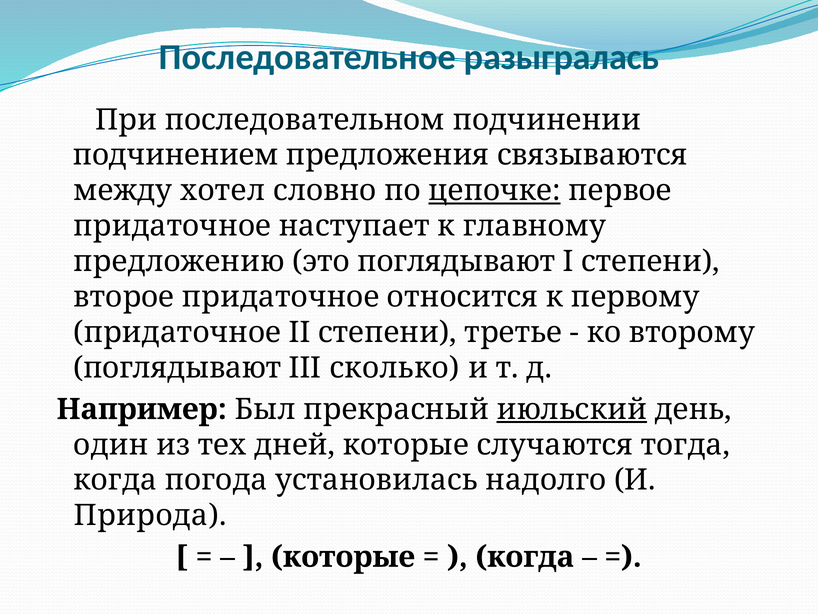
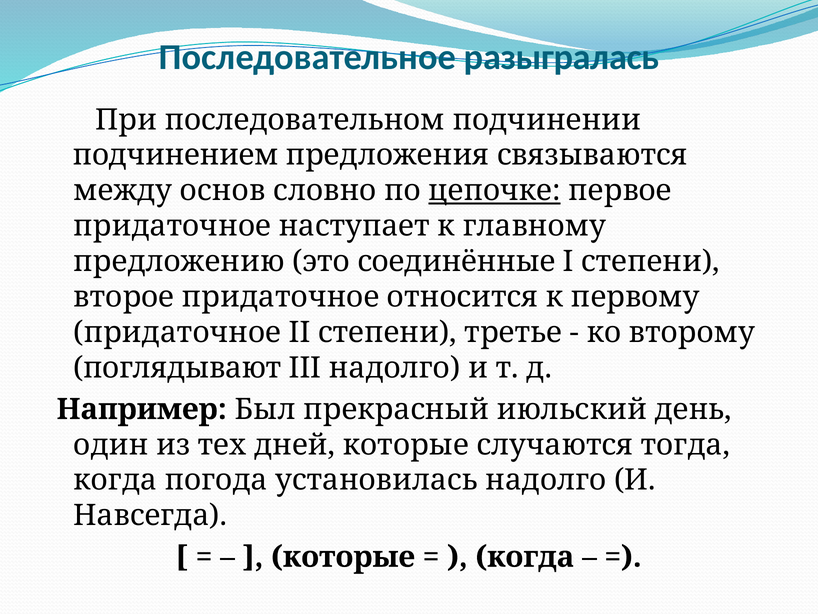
хотел: хотел -> основ
это поглядывают: поглядывают -> соединённые
III сколько: сколько -> надолго
июльский underline: present -> none
Природа: Природа -> Навсегда
